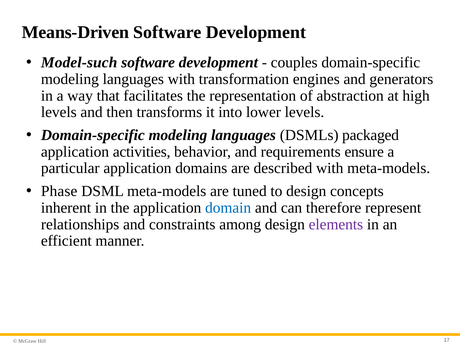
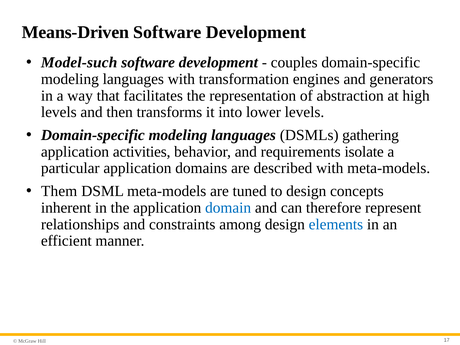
packaged: packaged -> gathering
ensure: ensure -> isolate
Phase: Phase -> Them
elements colour: purple -> blue
